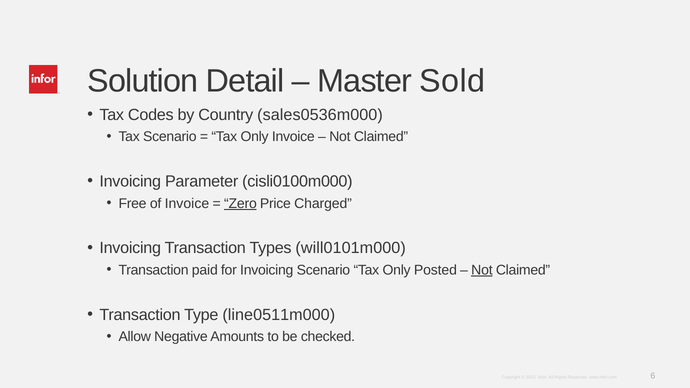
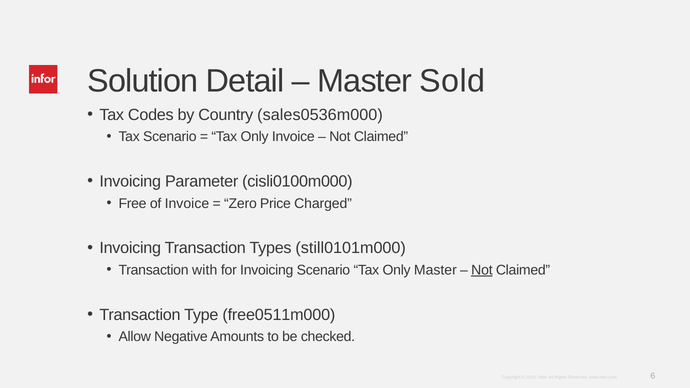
Zero underline: present -> none
will0101m000: will0101m000 -> still0101m000
paid: paid -> with
Only Posted: Posted -> Master
line0511m000: line0511m000 -> free0511m000
